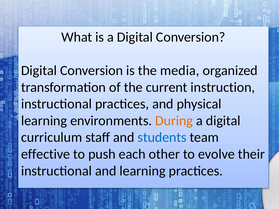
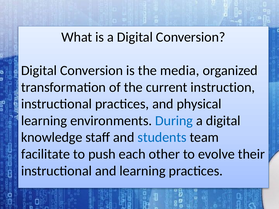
During colour: orange -> blue
curriculum: curriculum -> knowledge
effective: effective -> facilitate
